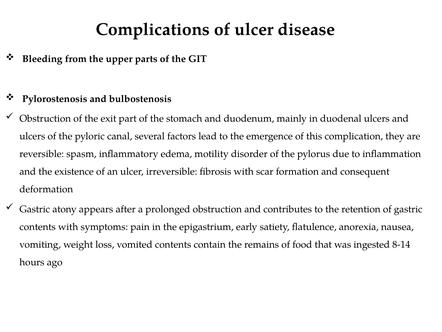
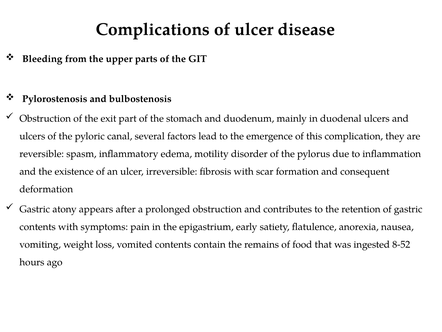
8-14: 8-14 -> 8-52
